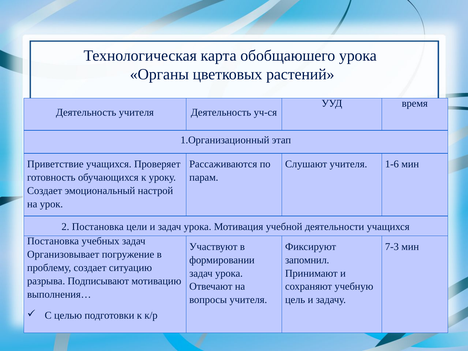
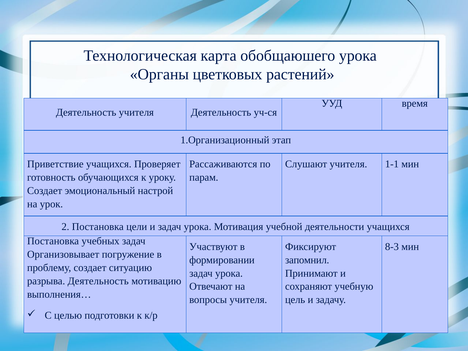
1-6: 1-6 -> 1-1
7-3: 7-3 -> 8-3
разрыва Подписывают: Подписывают -> Деятельность
